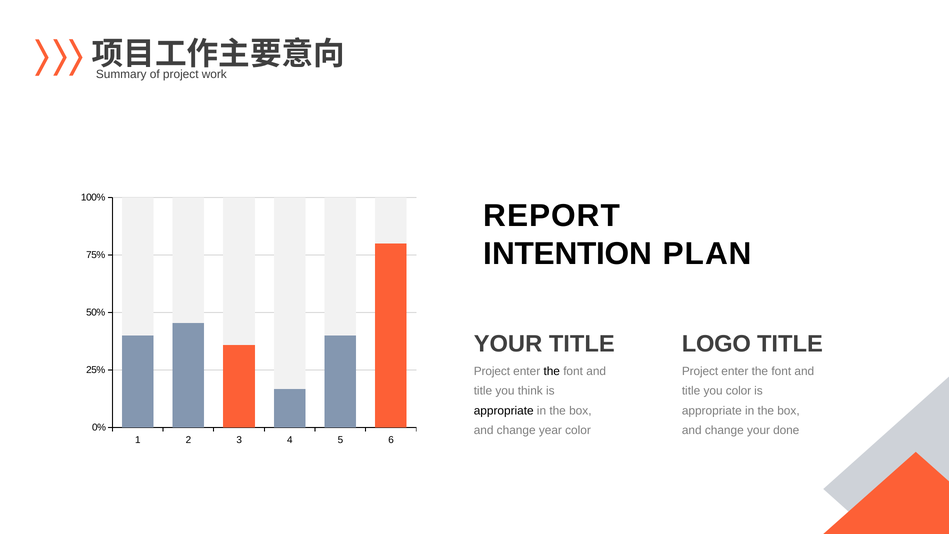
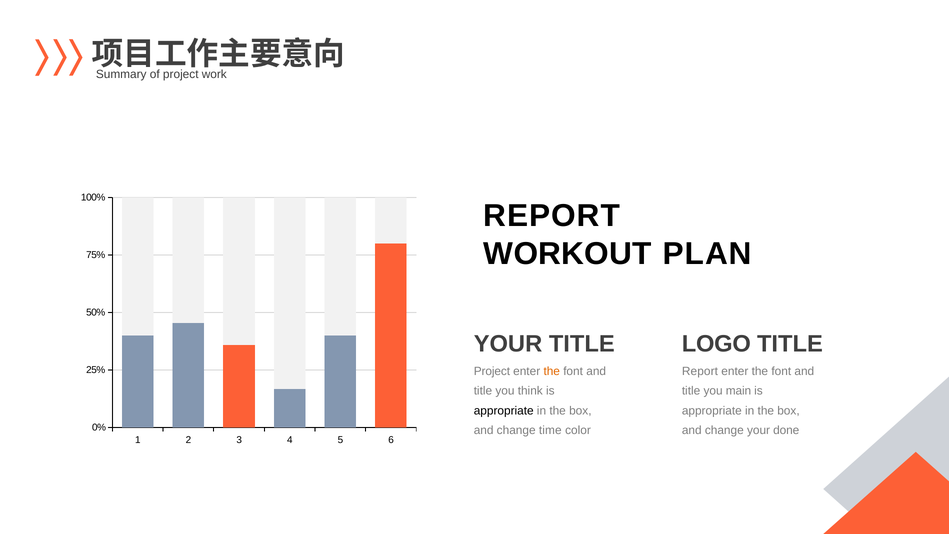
INTENTION: INTENTION -> WORKOUT
the at (552, 371) colour: black -> orange
Project at (700, 371): Project -> Report
you color: color -> main
year: year -> time
